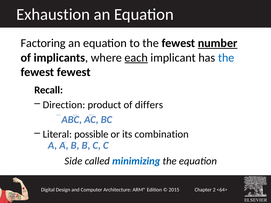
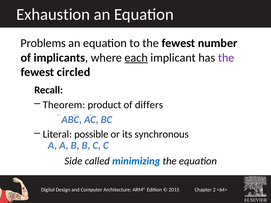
Factoring: Factoring -> Problems
number underline: present -> none
the at (226, 58) colour: blue -> purple
fewest fewest: fewest -> circled
Direction: Direction -> Theorem
combination: combination -> synchronous
